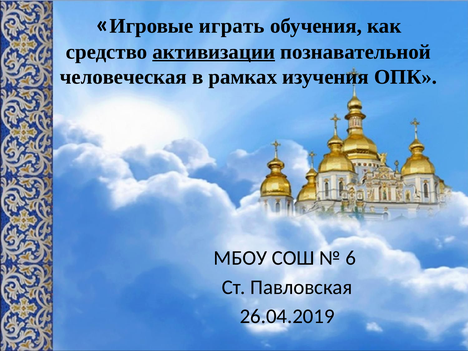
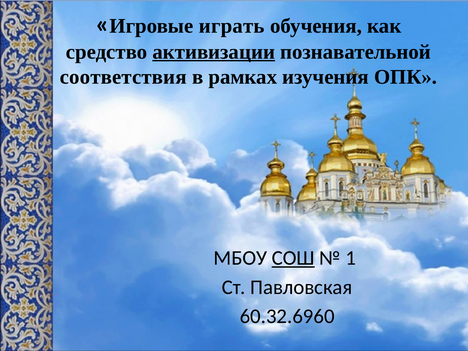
человеческая: человеческая -> соответствия
СОШ underline: none -> present
6: 6 -> 1
26.04.2019: 26.04.2019 -> 60.32.6960
